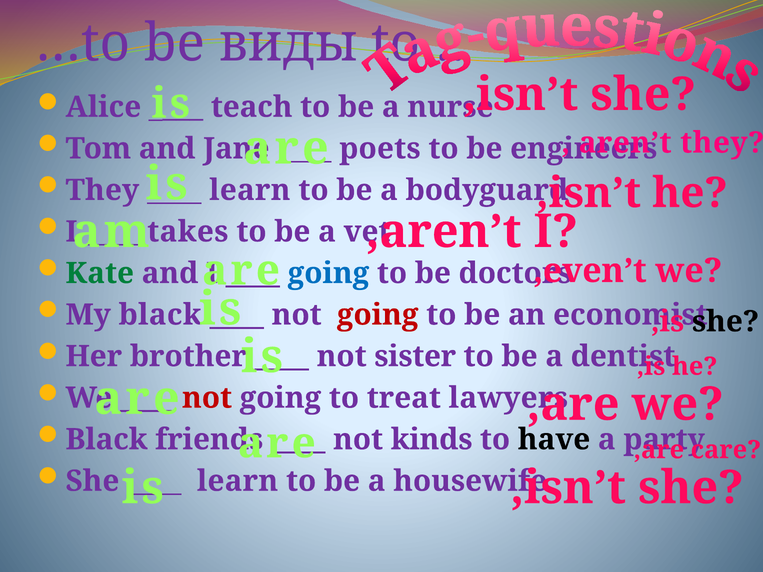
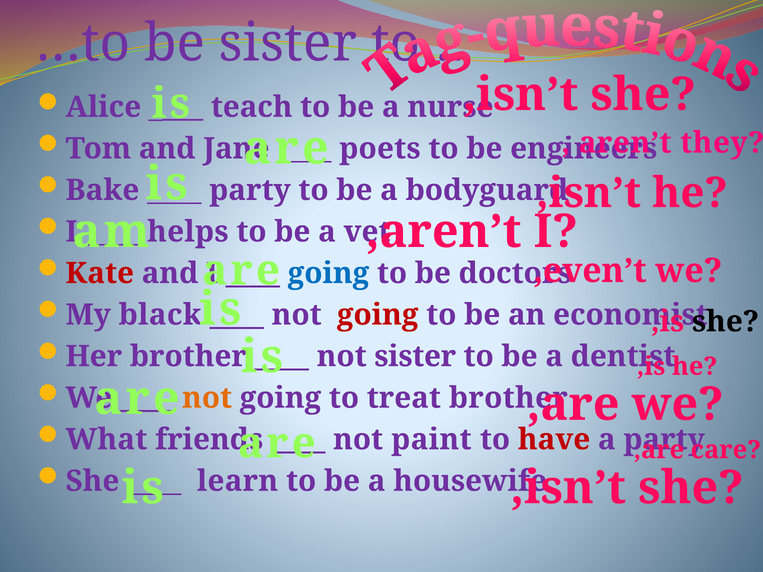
be виды: виды -> sister
They at (102, 190): They -> Bake
learn at (250, 190): learn -> party
takes: takes -> helps
Kate colour: green -> red
not at (207, 398) colour: red -> orange
treat lawyers: lawyers -> brother
Black at (107, 440): Black -> What
kinds: kinds -> paint
have colour: black -> red
